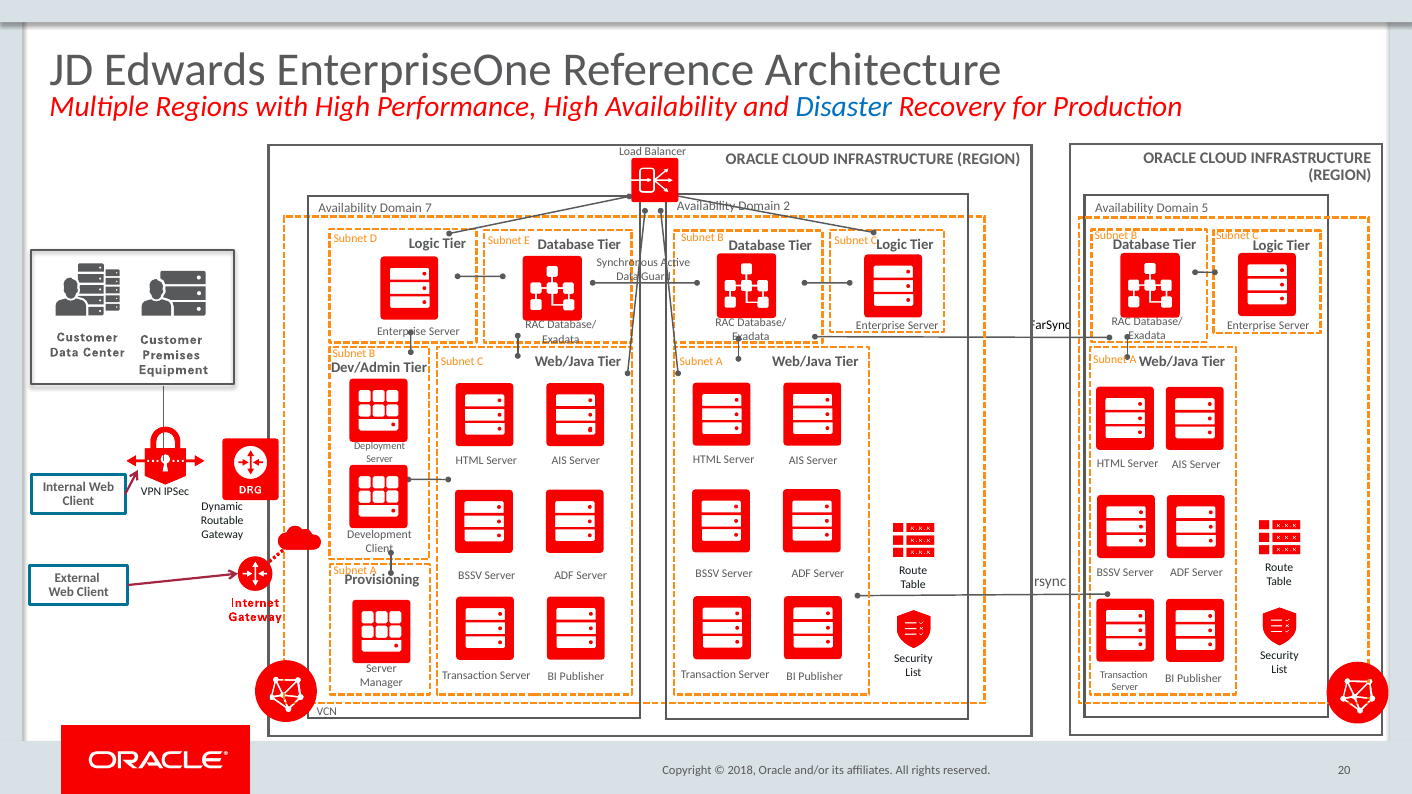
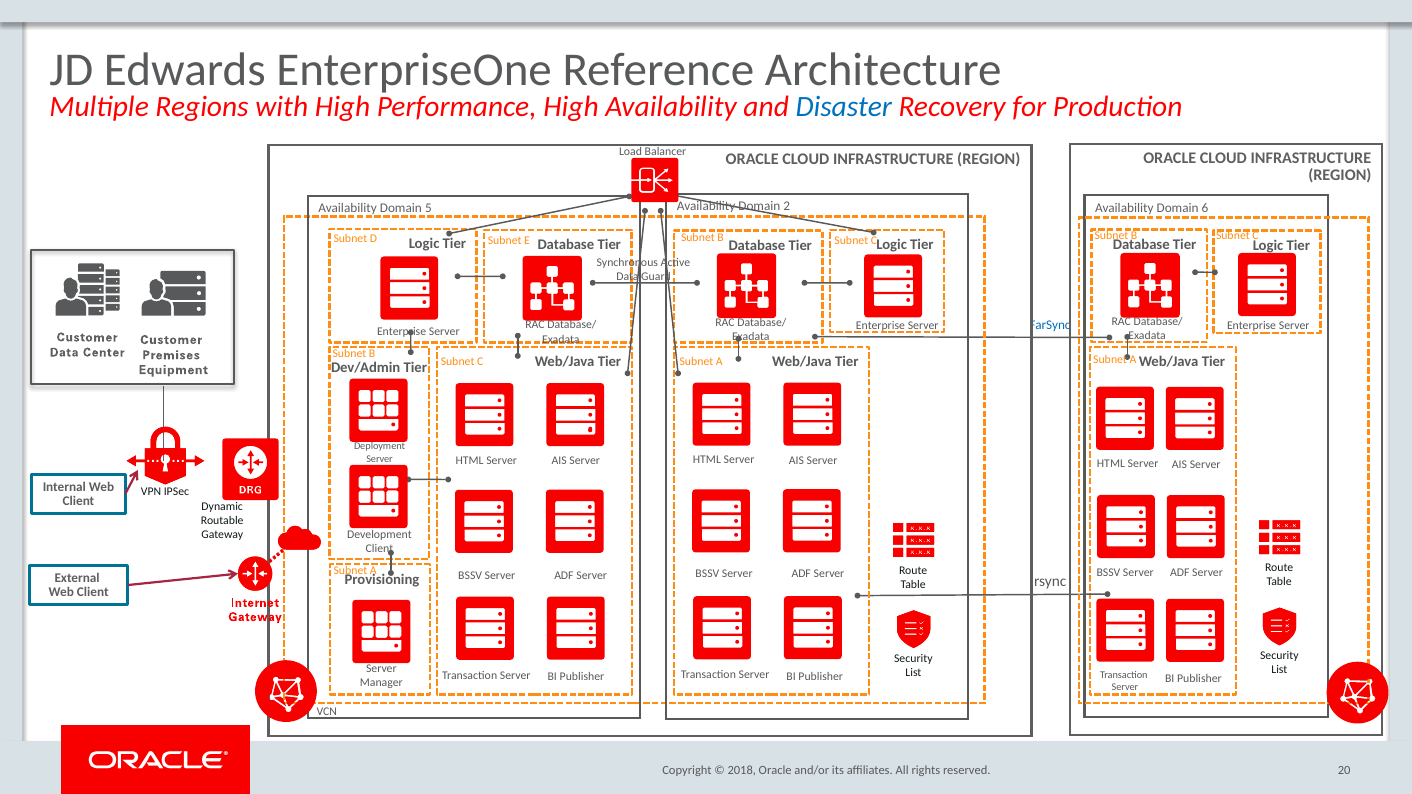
5: 5 -> 6
7: 7 -> 5
FarSync colour: black -> blue
